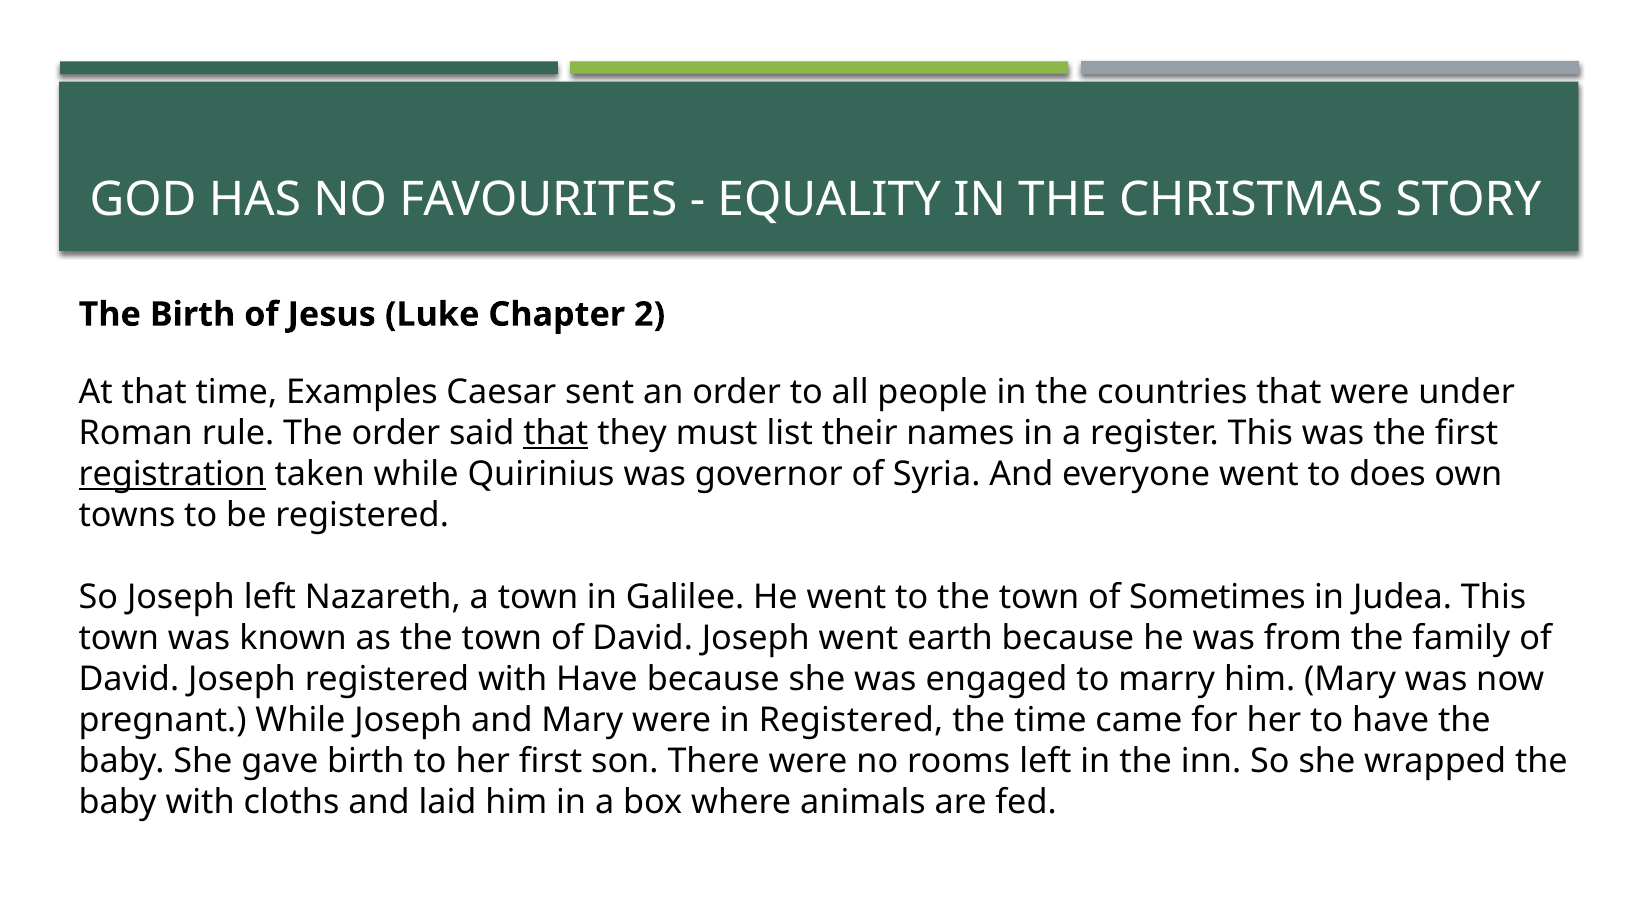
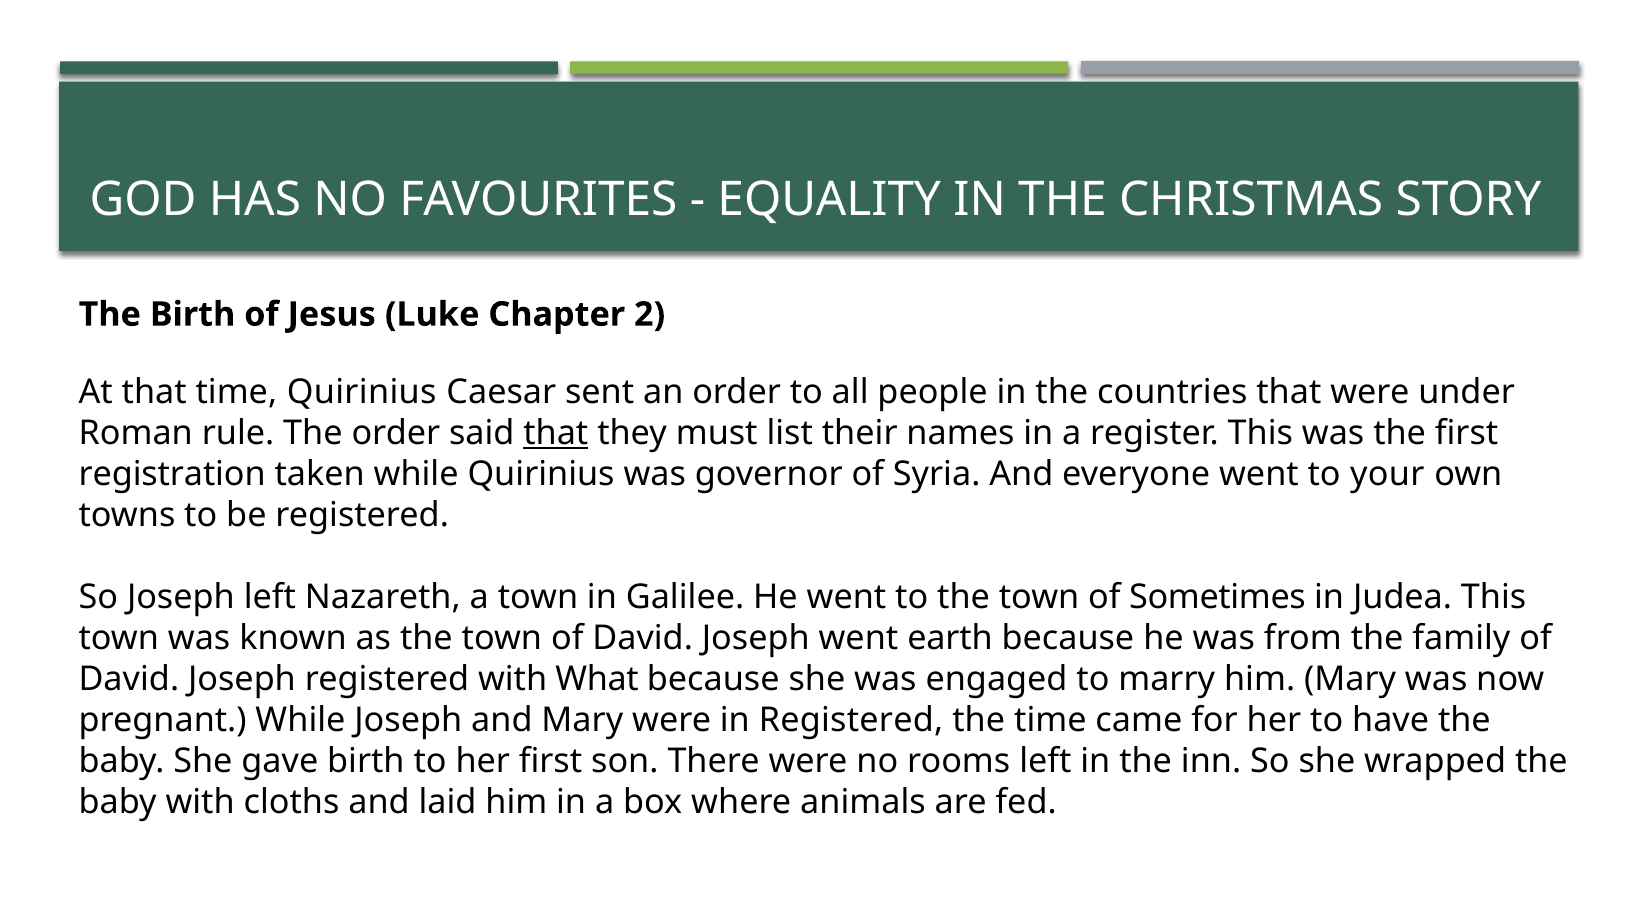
time Examples: Examples -> Quirinius
registration underline: present -> none
does: does -> your
with Have: Have -> What
